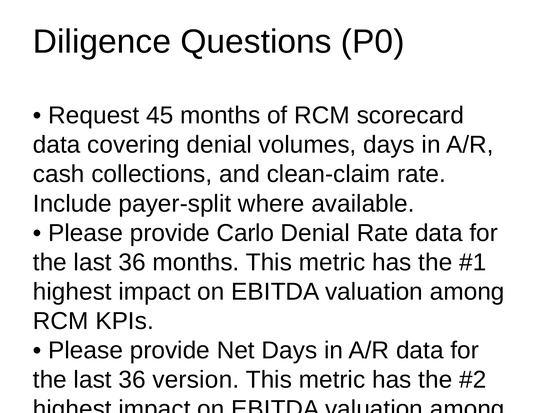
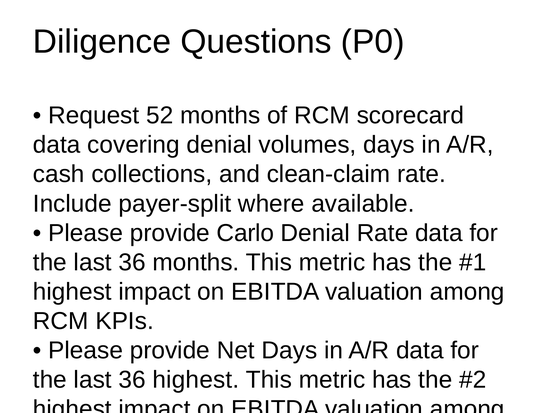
45: 45 -> 52
36 version: version -> highest
